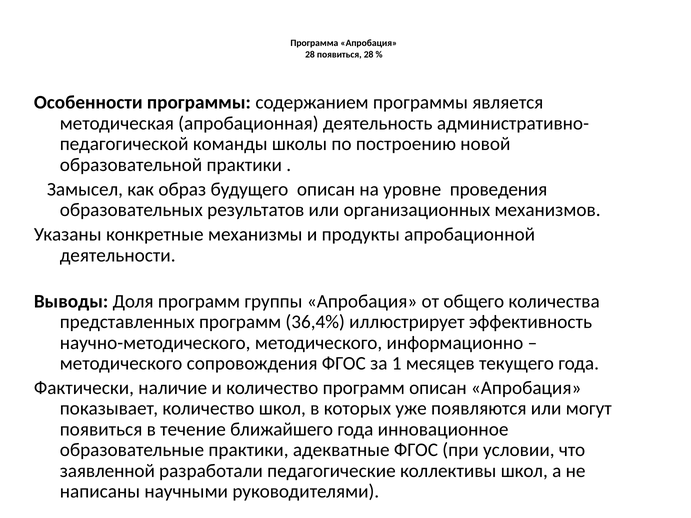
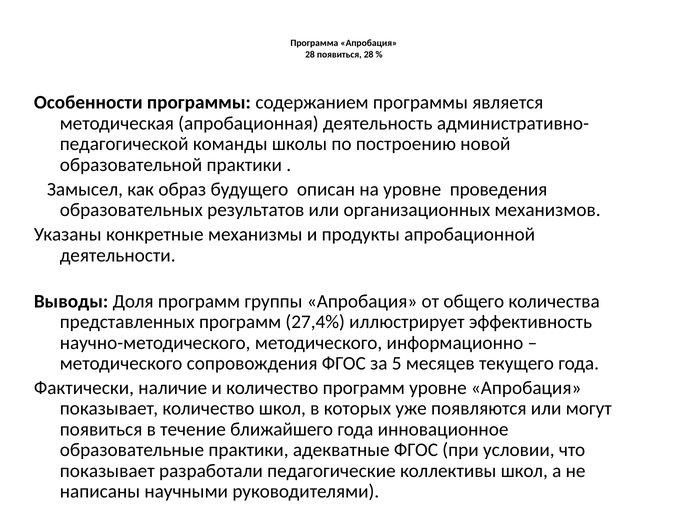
36,4%: 36,4% -> 27,4%
1: 1 -> 5
программ описан: описан -> уровне
заявленной at (107, 471): заявленной -> показывает
